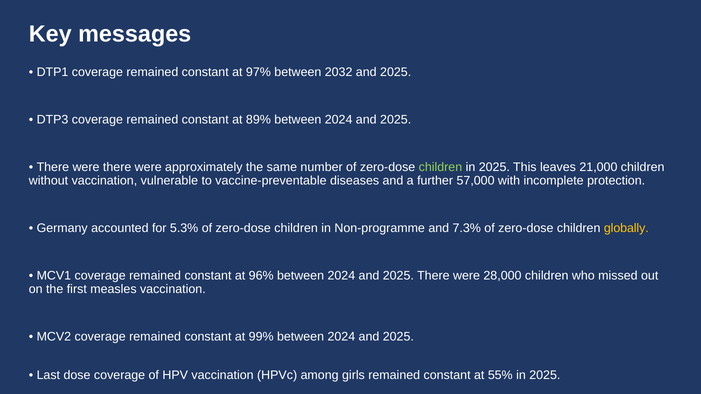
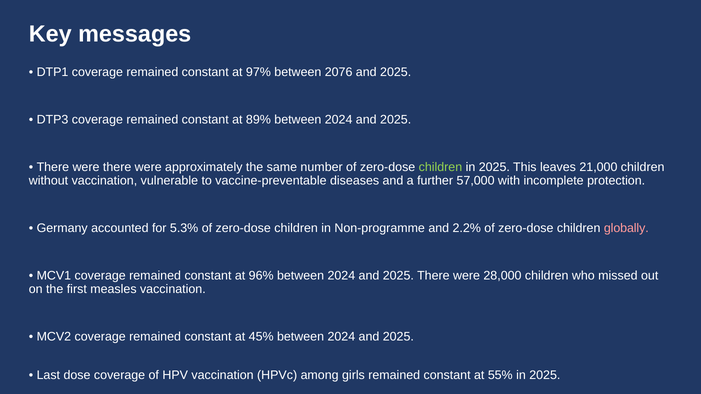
2032: 2032 -> 2076
7.3%: 7.3% -> 2.2%
globally colour: yellow -> pink
99%: 99% -> 45%
